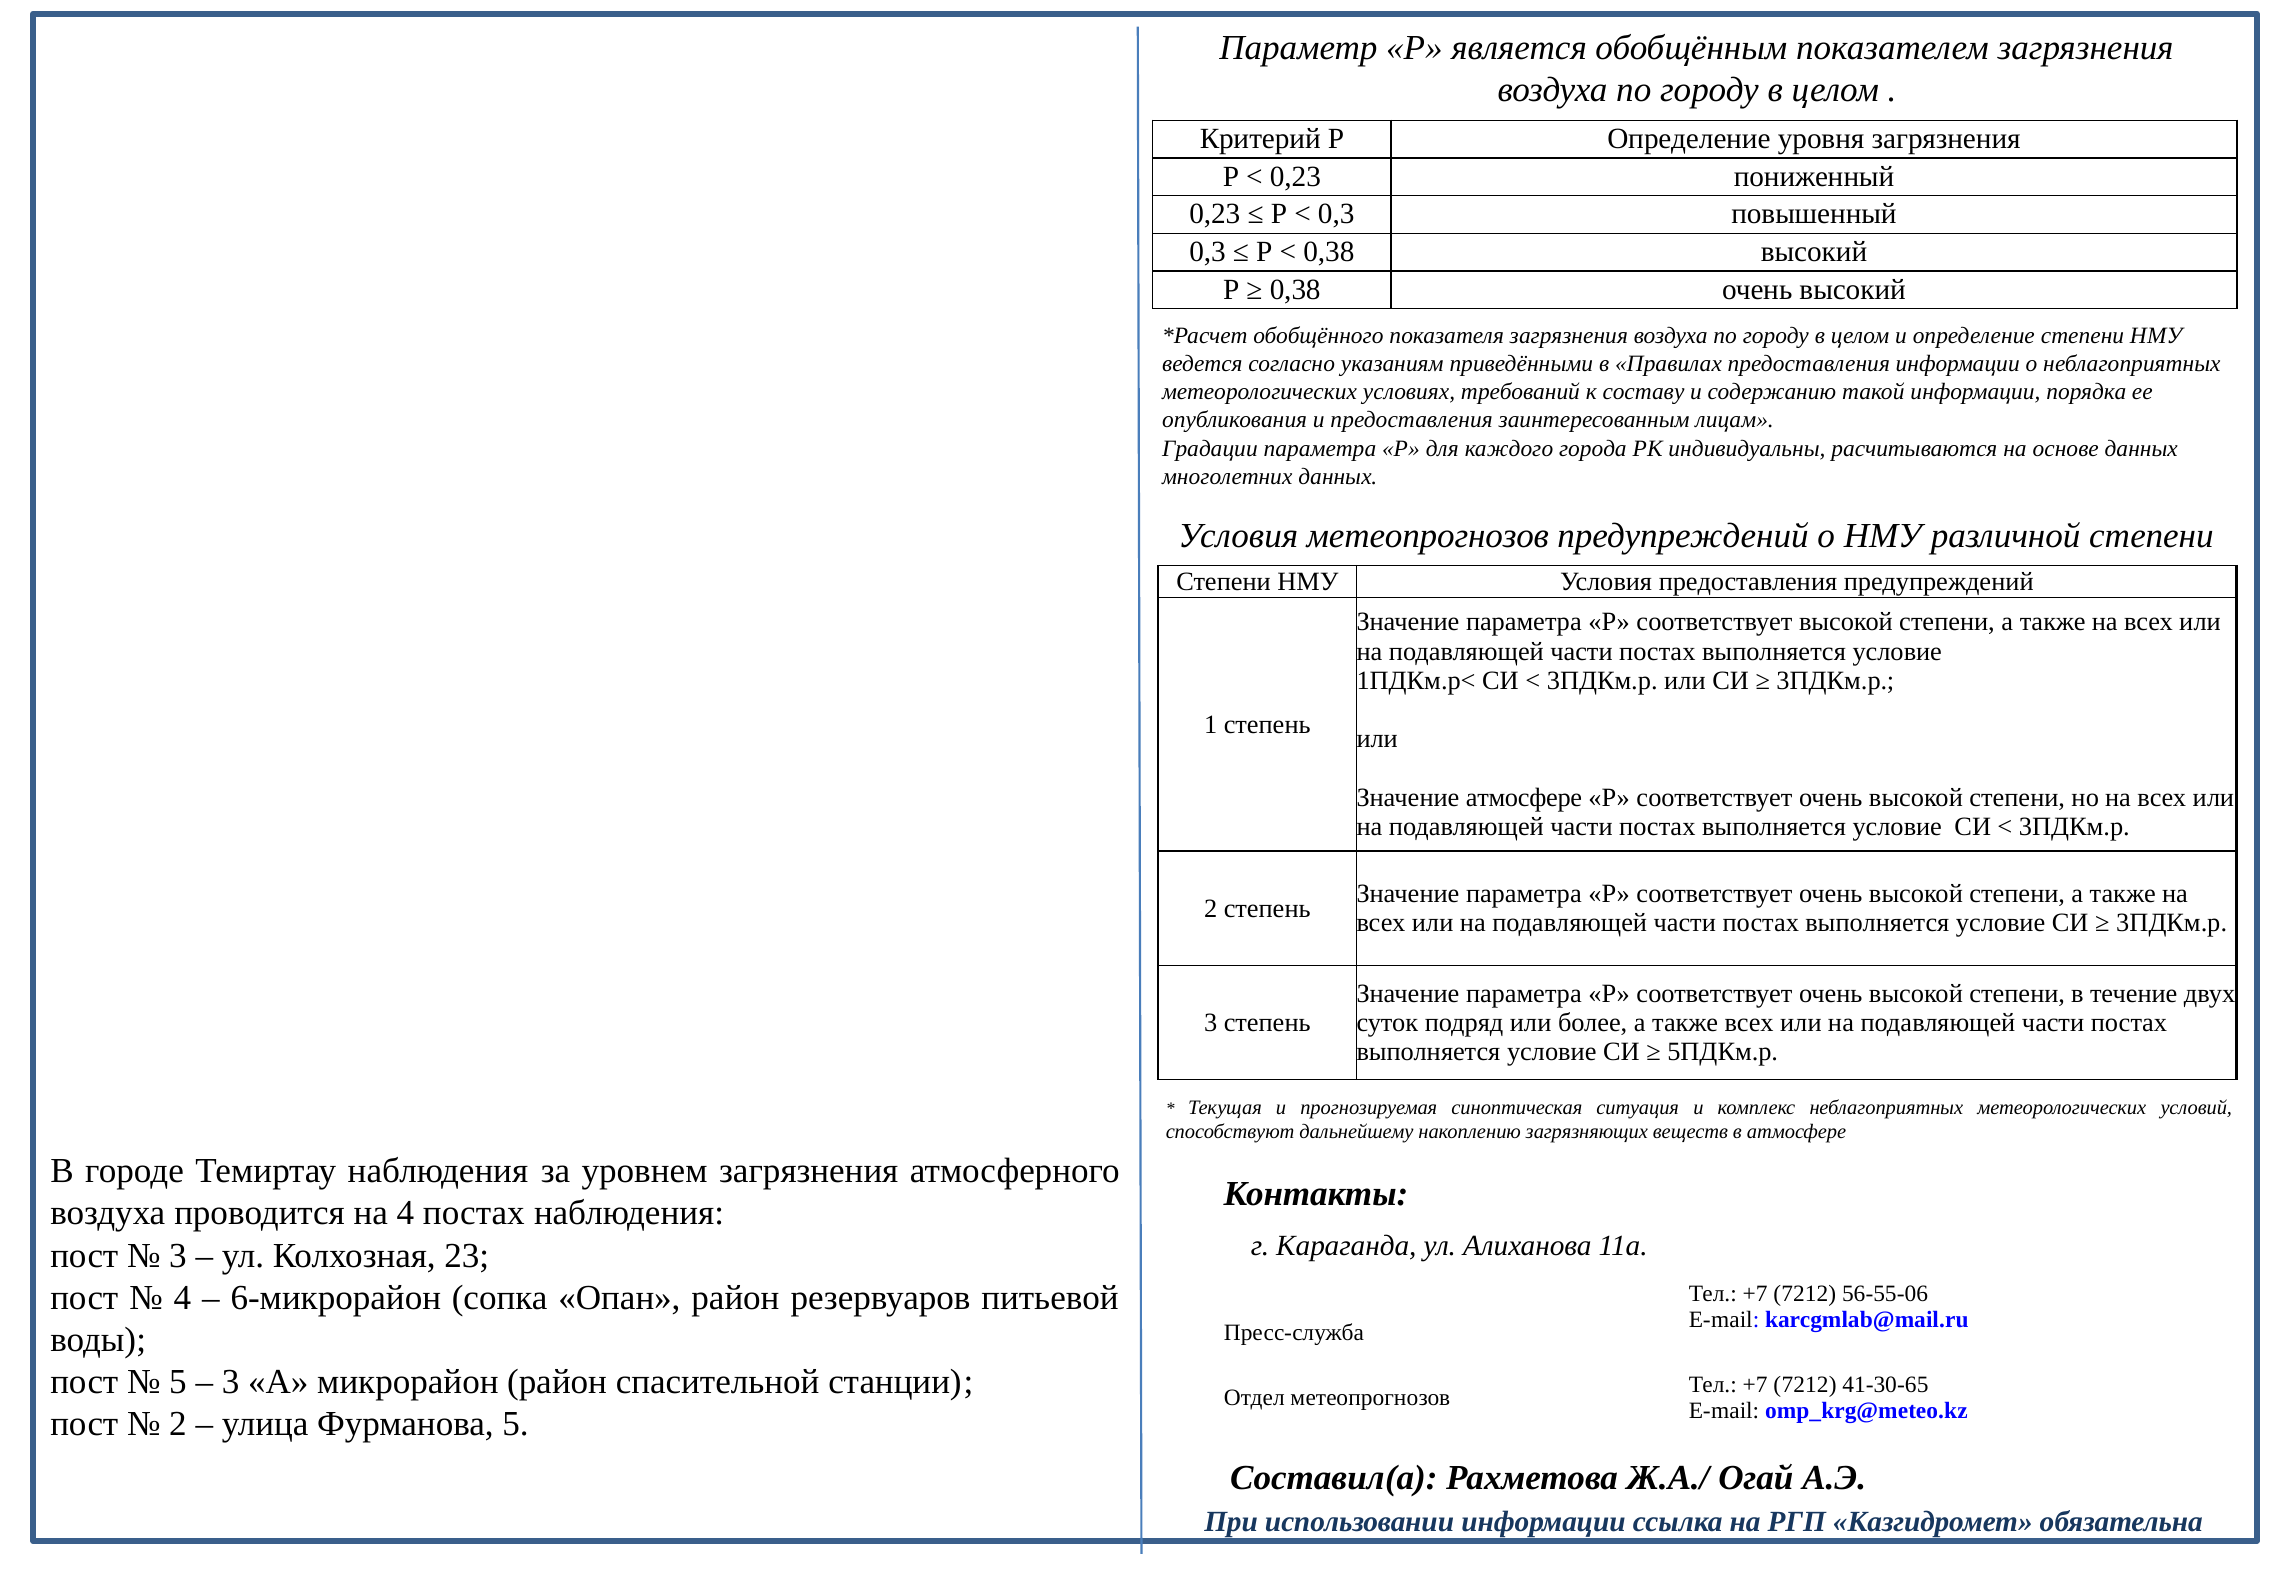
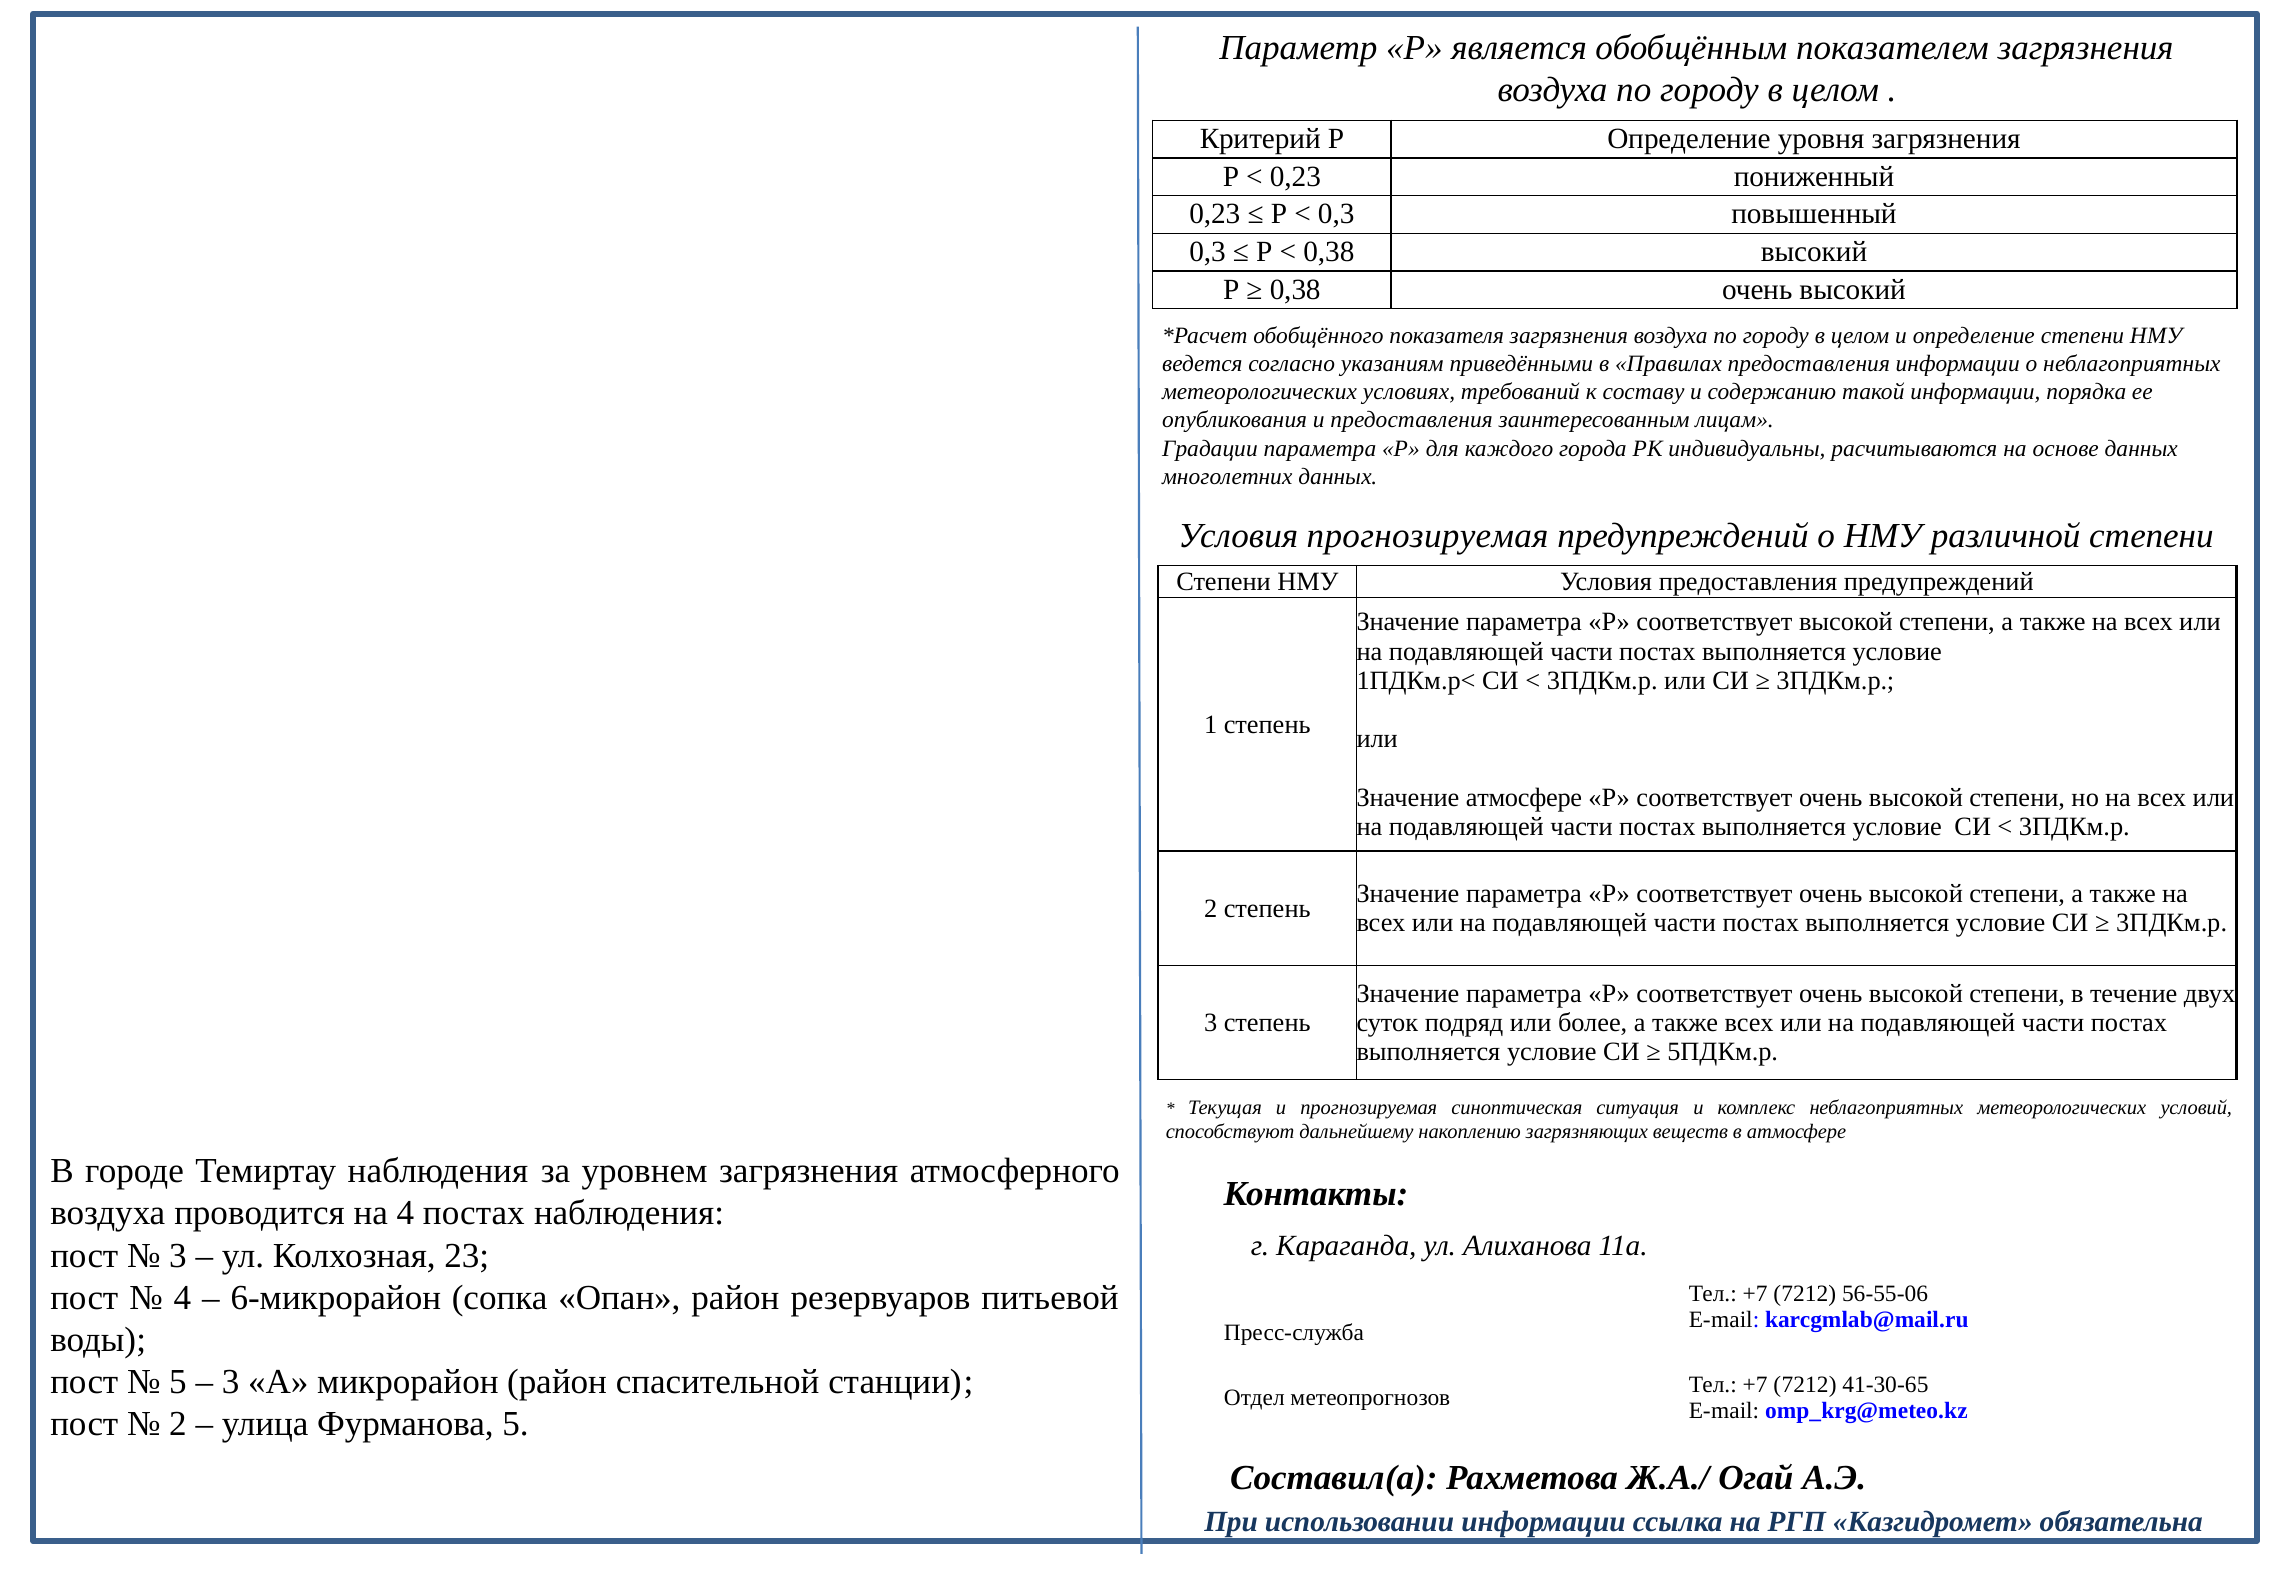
Условия метеопрогнозов: метеопрогнозов -> прогнозируемая
